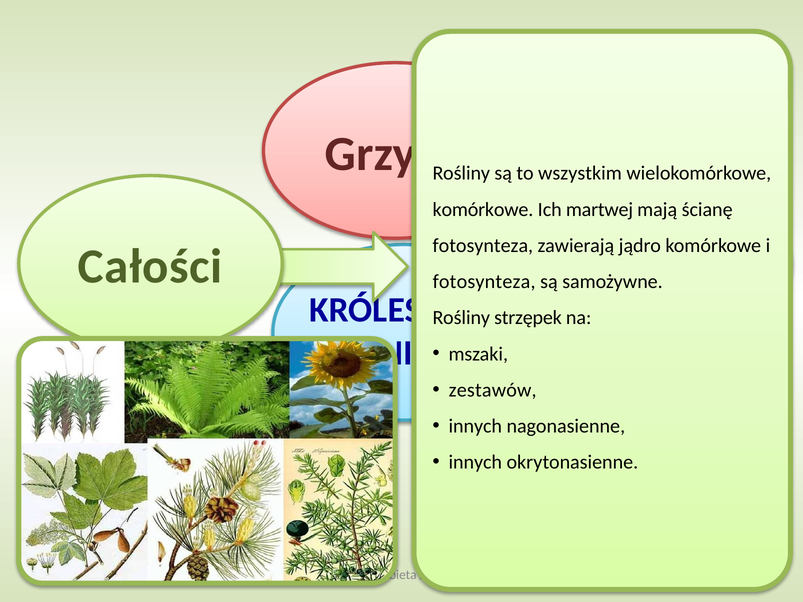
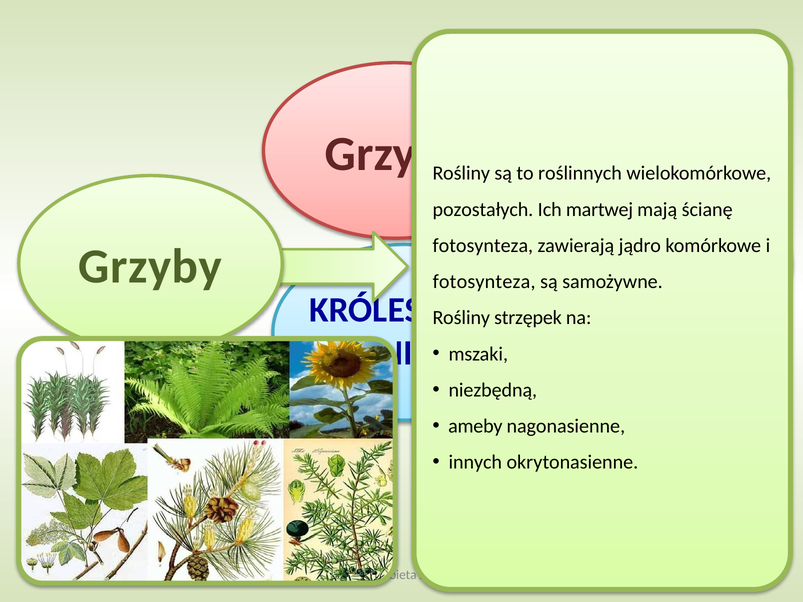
wszystkim: wszystkim -> roślinnych
komórkowe at (483, 210): komórkowe -> pozostałych
Całości at (150, 267): Całości -> Grzyby
zestawów: zestawów -> niezbędną
innych at (475, 426): innych -> ameby
